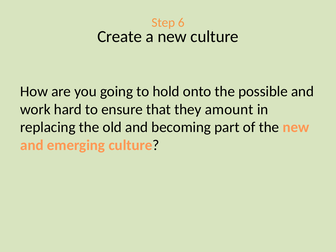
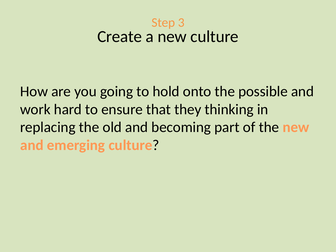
6: 6 -> 3
amount: amount -> thinking
